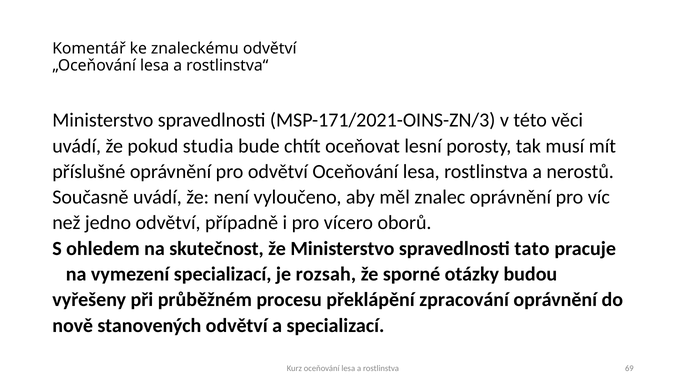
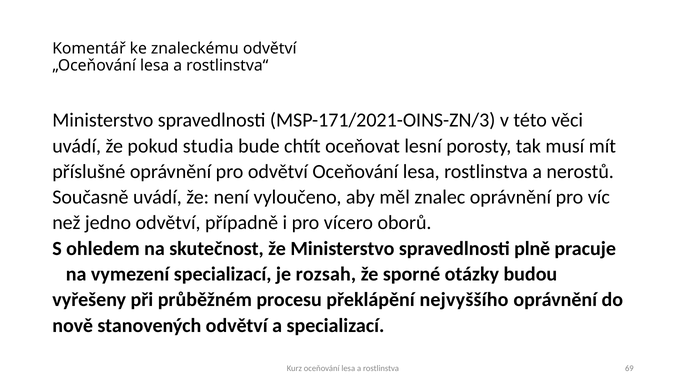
tato: tato -> plně
zpracování: zpracování -> nejvyššího
